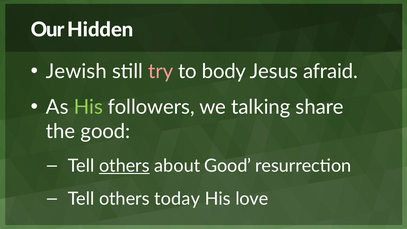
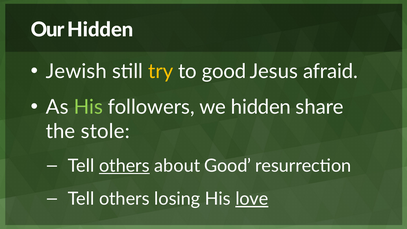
try colour: pink -> yellow
to body: body -> good
we talking: talking -> hidden
the good: good -> stole
today: today -> losing
love underline: none -> present
